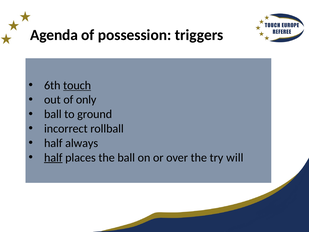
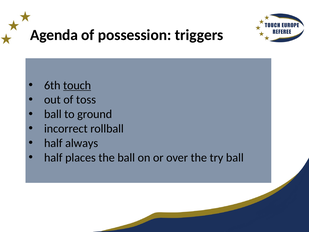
only: only -> toss
half at (53, 157) underline: present -> none
try will: will -> ball
